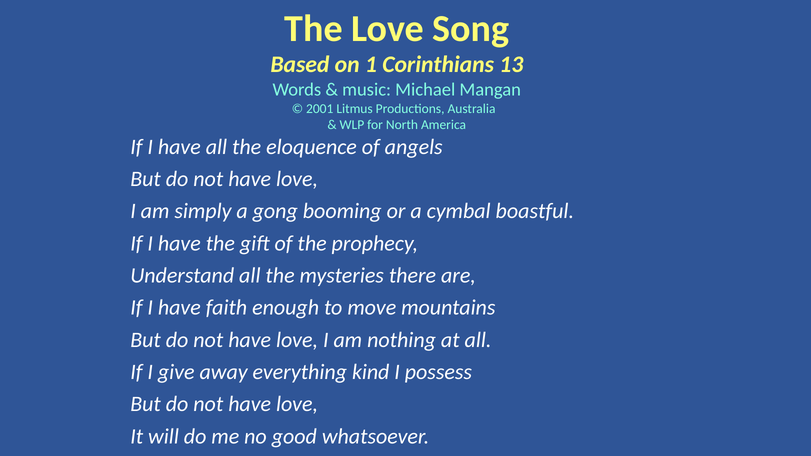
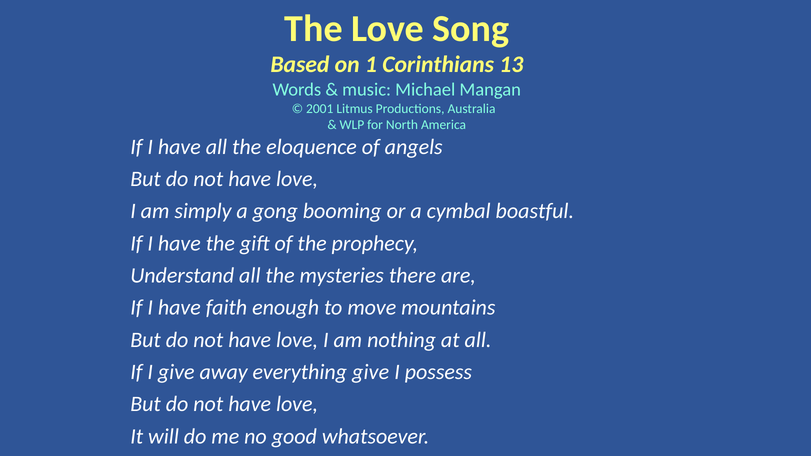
everything kind: kind -> give
